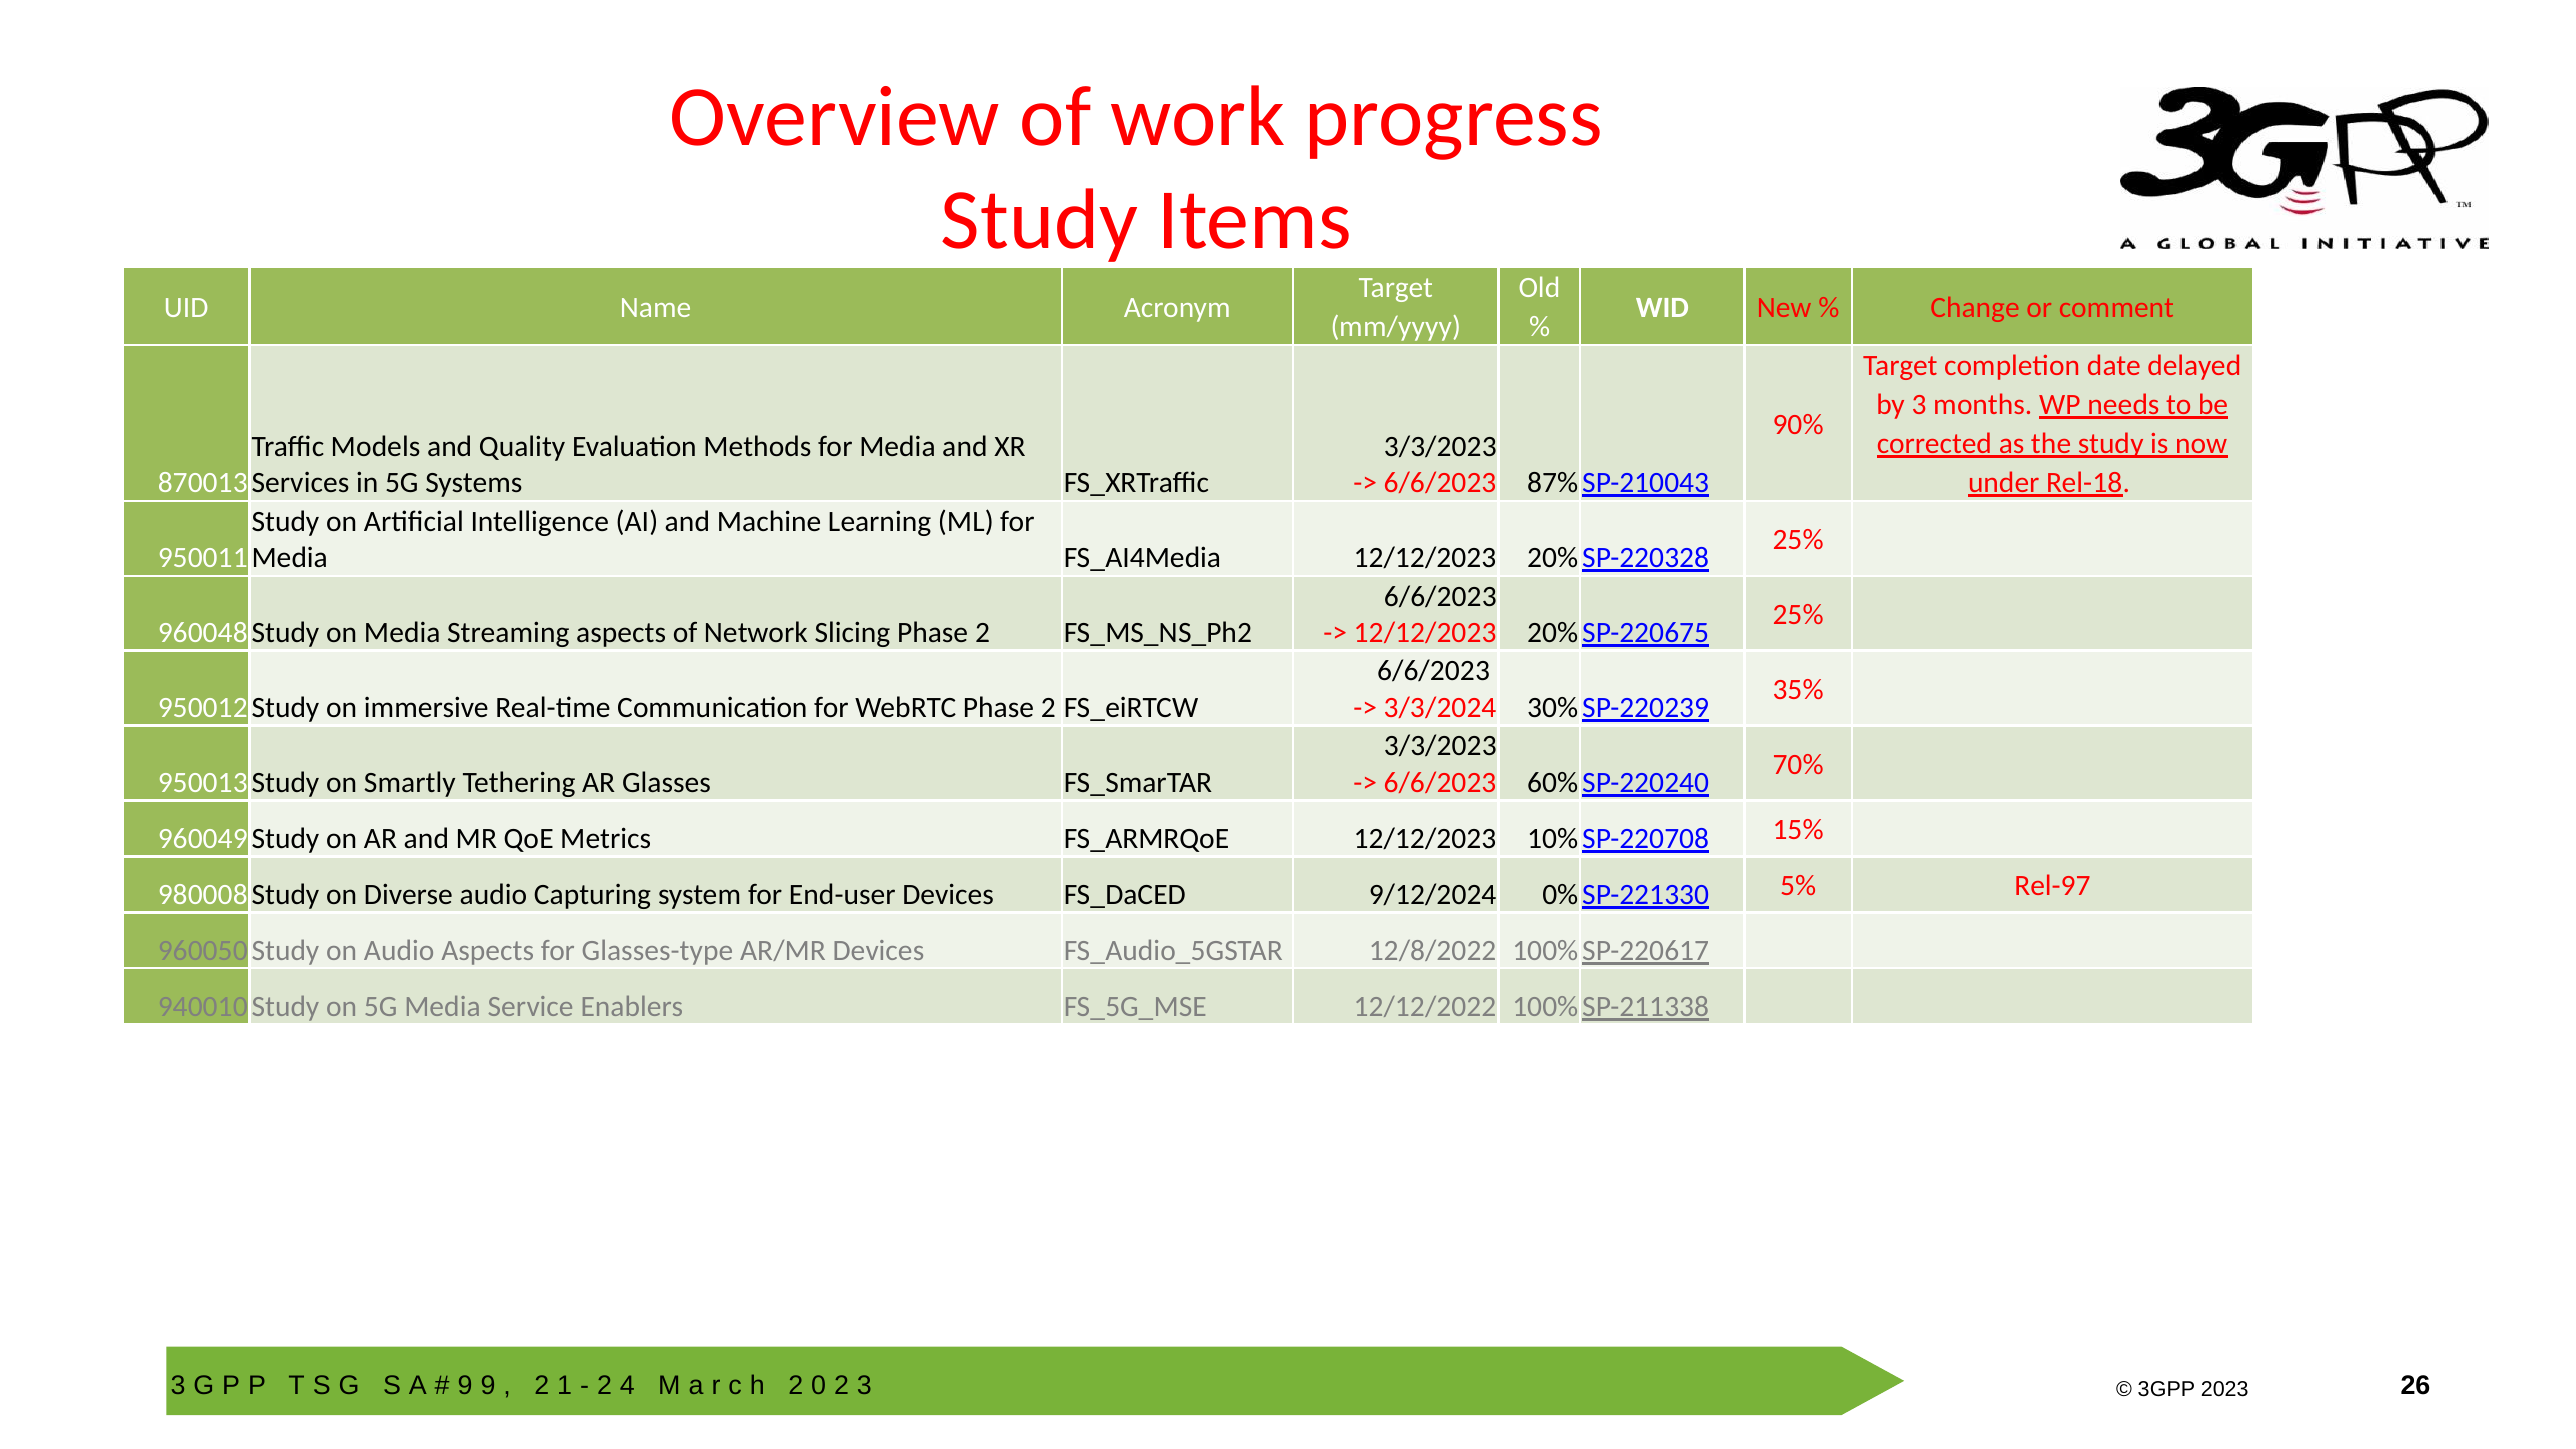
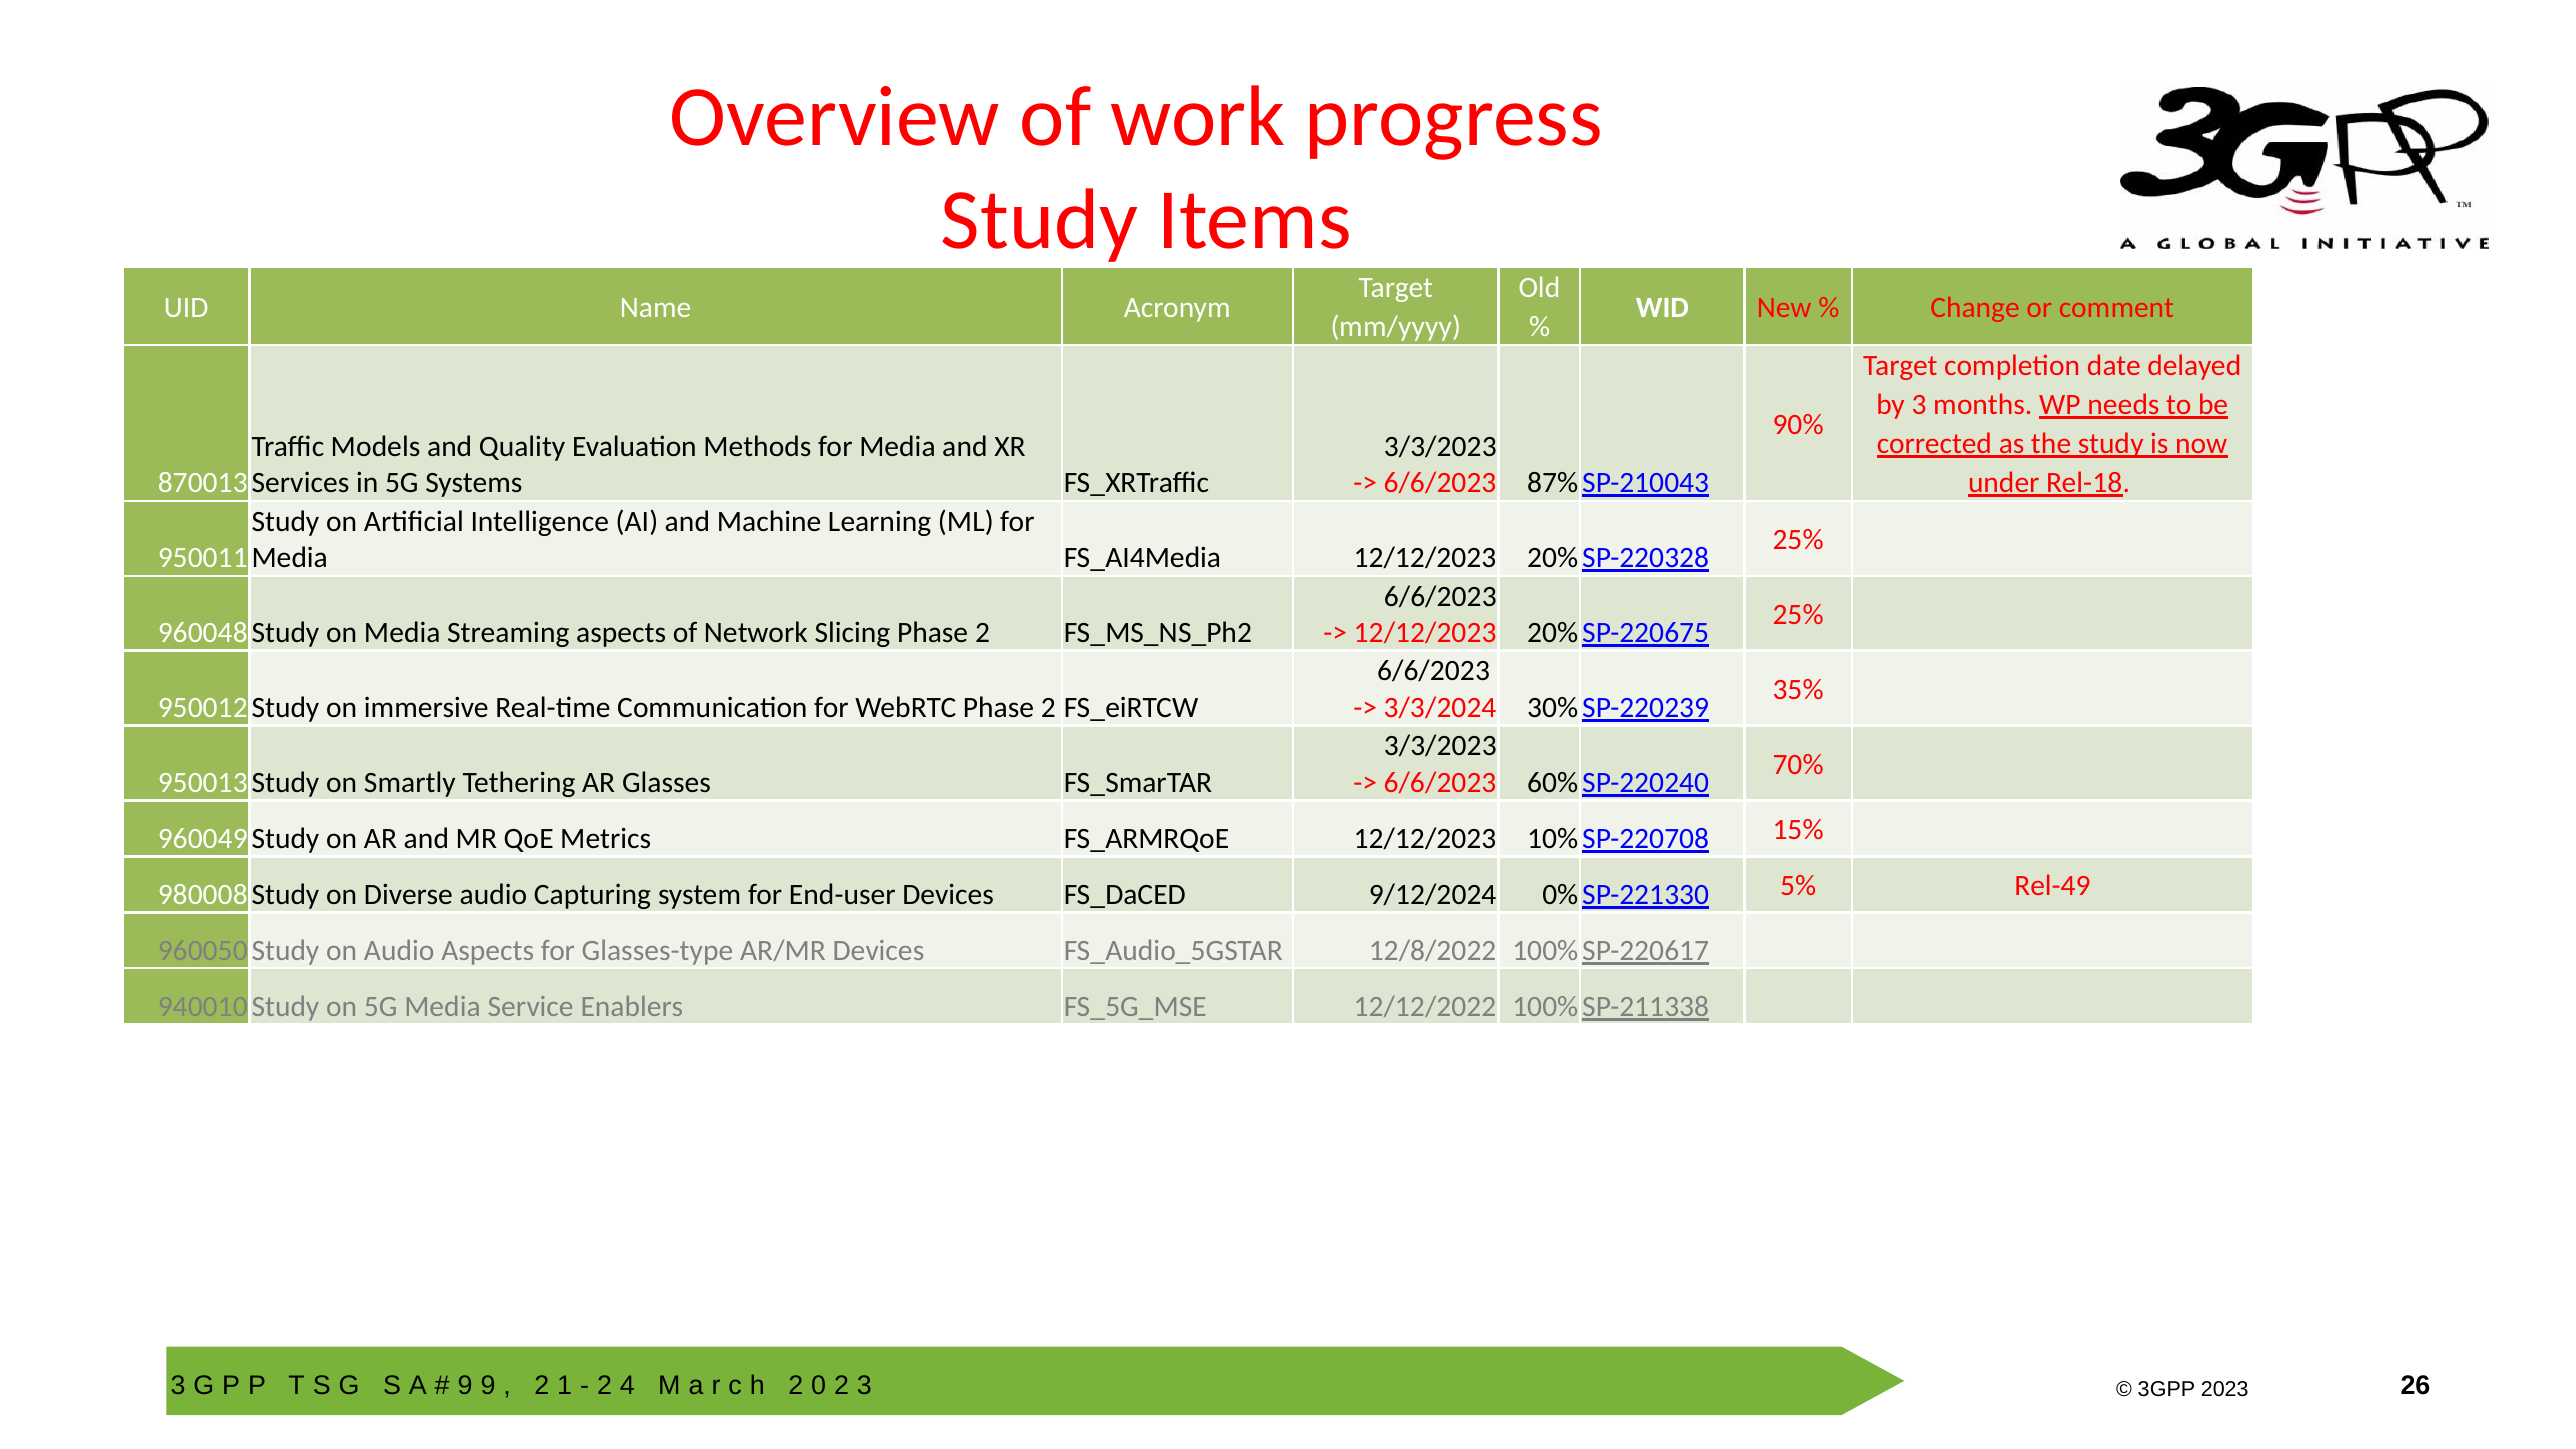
Rel-97: Rel-97 -> Rel-49
